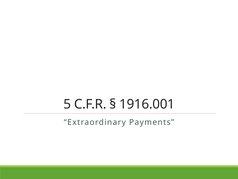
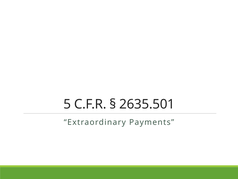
1916.001: 1916.001 -> 2635.501
